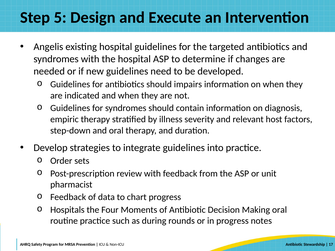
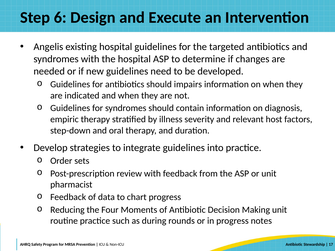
5: 5 -> 6
Hospitals: Hospitals -> Reducing
Making oral: oral -> unit
